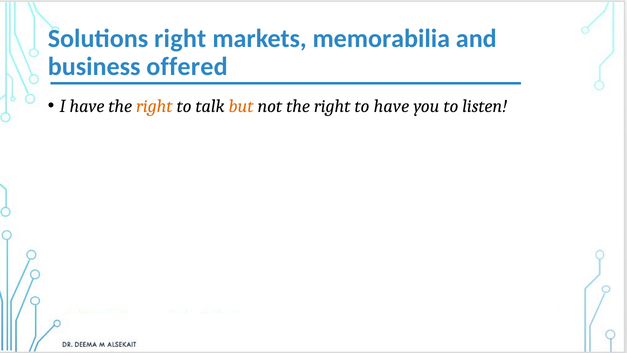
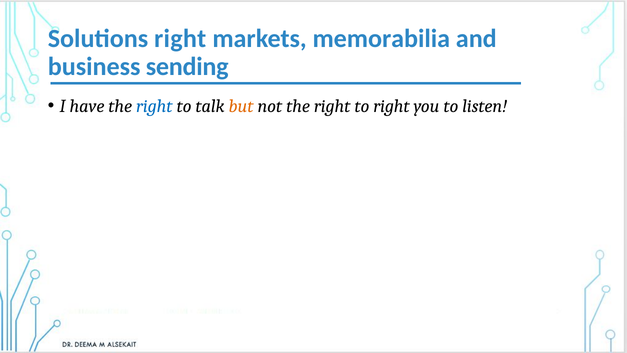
offered: offered -> sending
right at (154, 106) colour: orange -> blue
to have: have -> right
